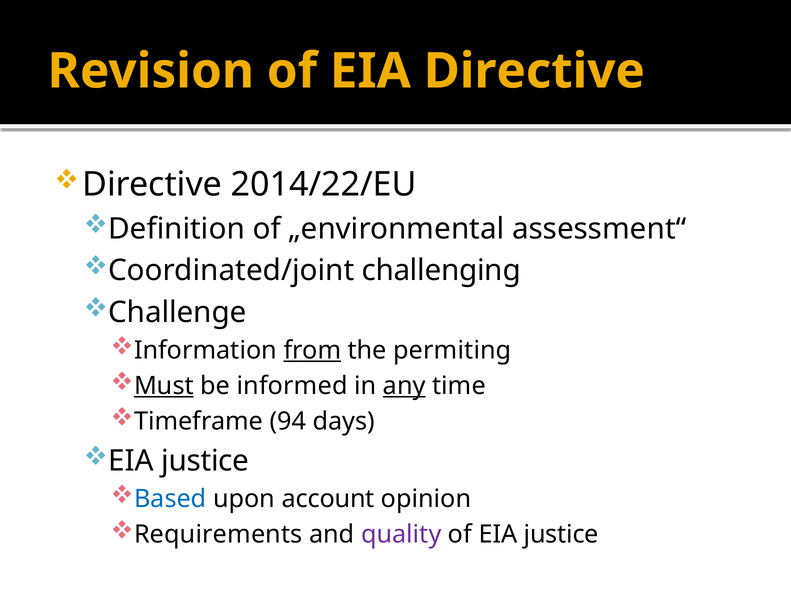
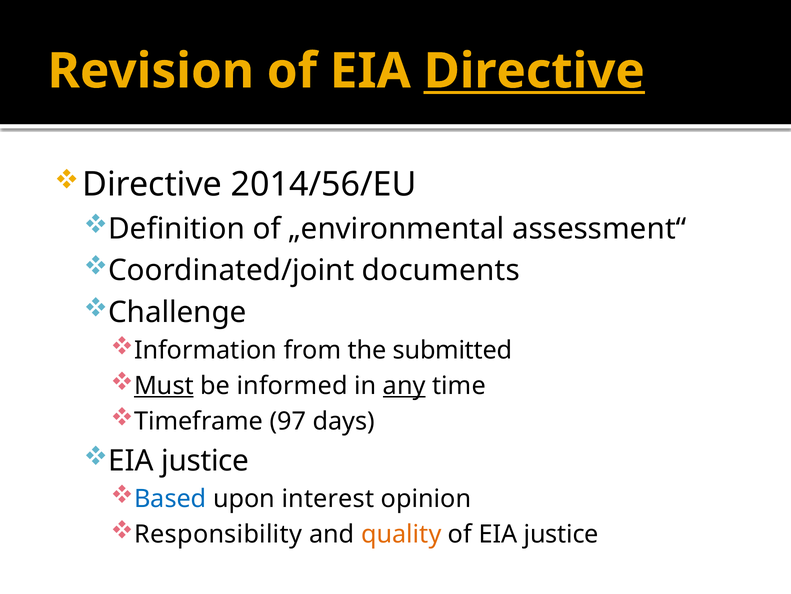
Directive at (534, 71) underline: none -> present
2014/22/EU: 2014/22/EU -> 2014/56/EU
challenging: challenging -> documents
from underline: present -> none
permiting: permiting -> submitted
94: 94 -> 97
account: account -> interest
Requirements: Requirements -> Responsibility
quality colour: purple -> orange
